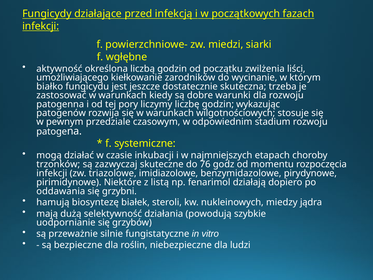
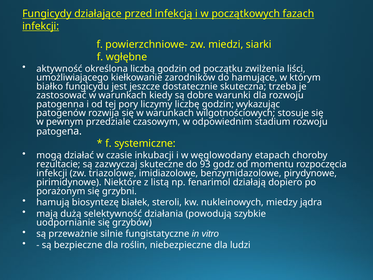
wycinanie: wycinanie -> hamujące
najmniejszych: najmniejszych -> węglowodany
trzonków: trzonków -> rezultacie
76: 76 -> 93
oddawania: oddawania -> porażonym
